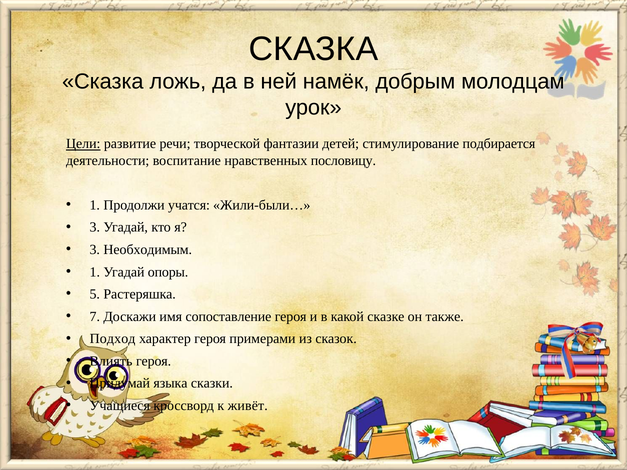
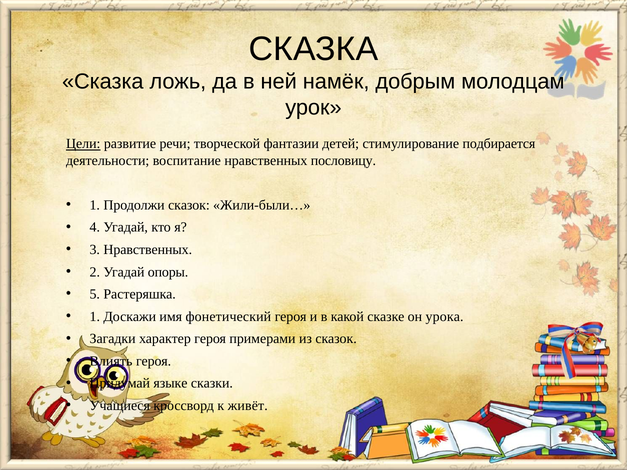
Продолжи учатся: учатся -> сказок
3 at (95, 227): 3 -> 4
3 Необходимым: Необходимым -> Нравственных
1 at (95, 272): 1 -> 2
7 at (95, 317): 7 -> 1
сопоставление: сопоставление -> фонетический
также: также -> урока
Подход: Подход -> Загадки
языка: языка -> языке
